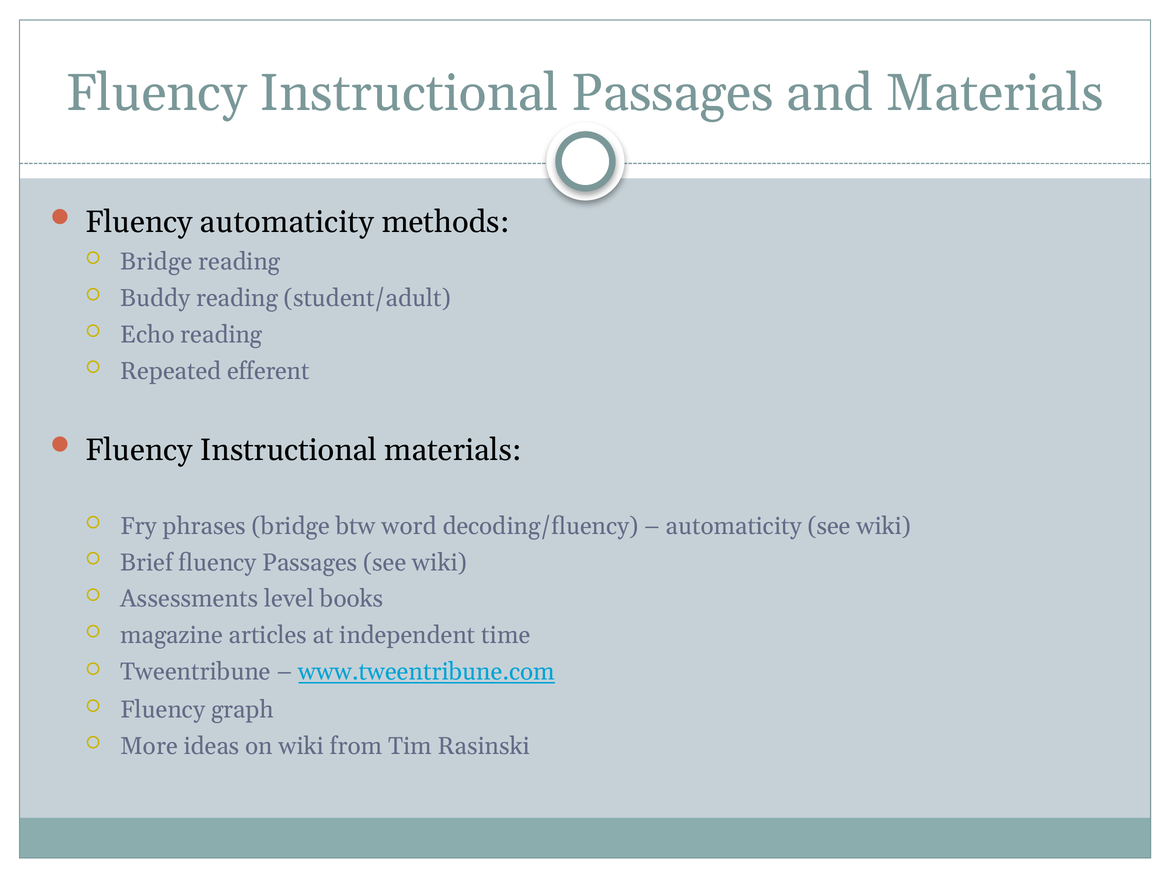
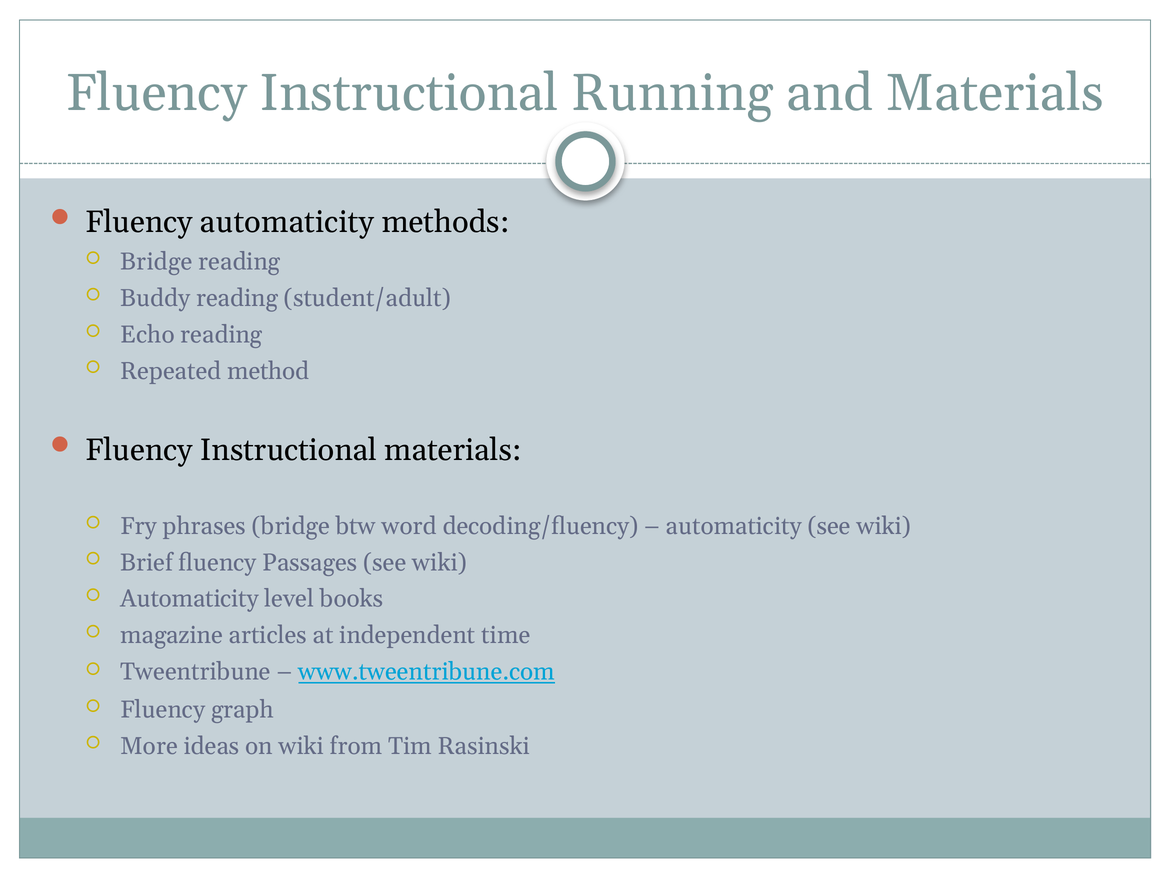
Instructional Passages: Passages -> Running
efferent: efferent -> method
Assessments at (189, 599): Assessments -> Automaticity
